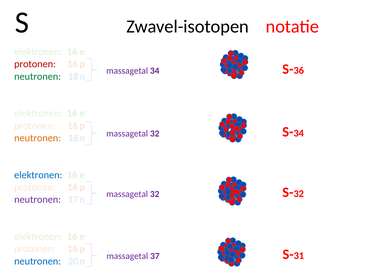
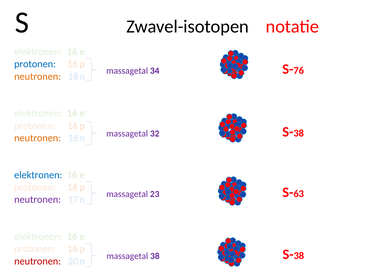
protonen at (35, 64) colour: red -> blue
36: 36 -> 76
neutronen at (38, 76) colour: green -> orange
34 at (299, 133): 34 -> 38
32 at (155, 194): 32 -> 23
32 at (299, 194): 32 -> 63
37 at (155, 256): 37 -> 38
31 at (299, 255): 31 -> 38
neutronen at (38, 261) colour: blue -> red
